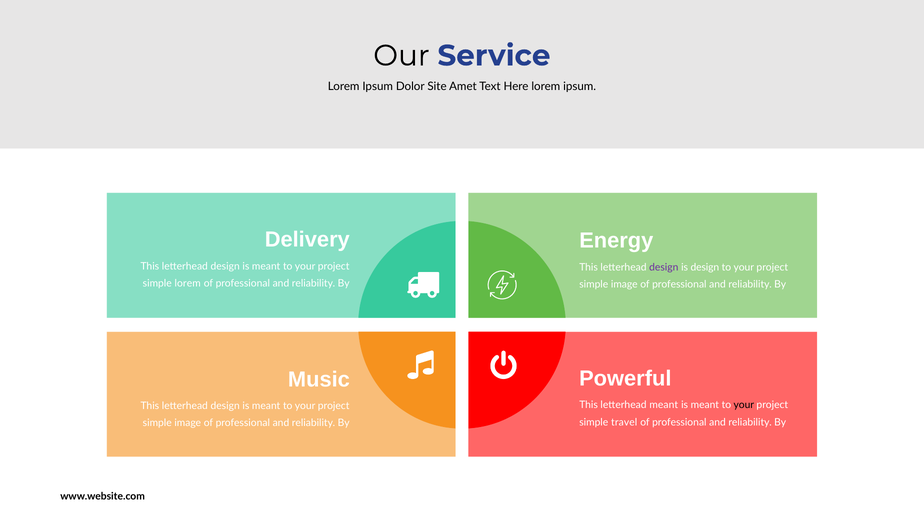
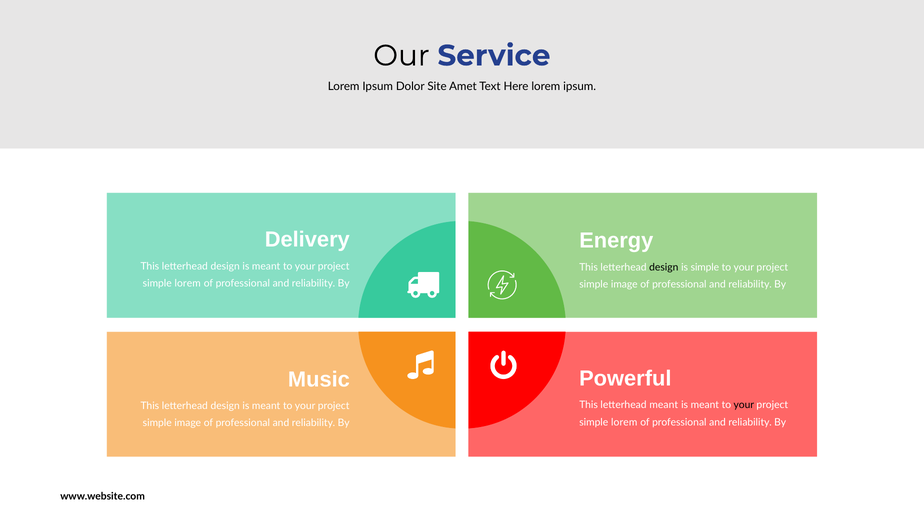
design at (664, 267) colour: purple -> black
is design: design -> simple
travel at (624, 422): travel -> lorem
